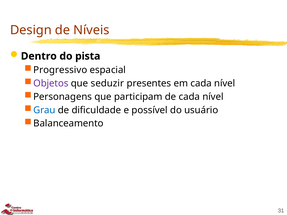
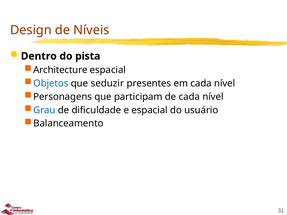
Progressivo: Progressivo -> Architecture
Objetos colour: purple -> blue
e possível: possível -> espacial
